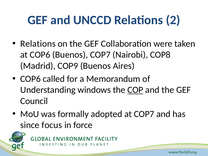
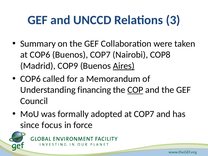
2: 2 -> 3
Relations at (38, 44): Relations -> Summary
Aires underline: none -> present
windows: windows -> financing
